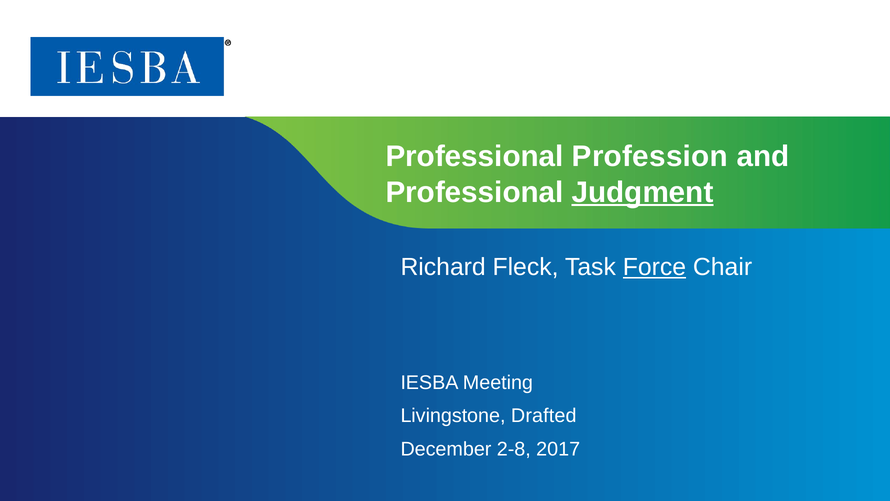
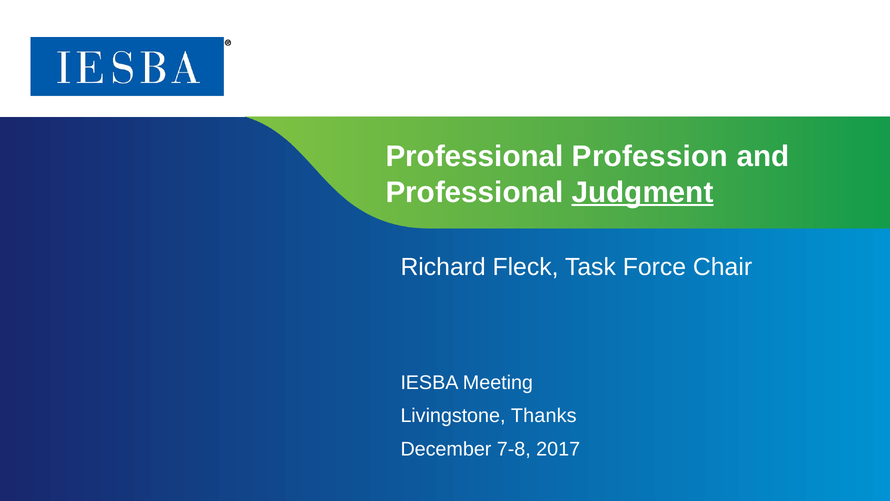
Force underline: present -> none
Drafted: Drafted -> Thanks
2-8: 2-8 -> 7-8
